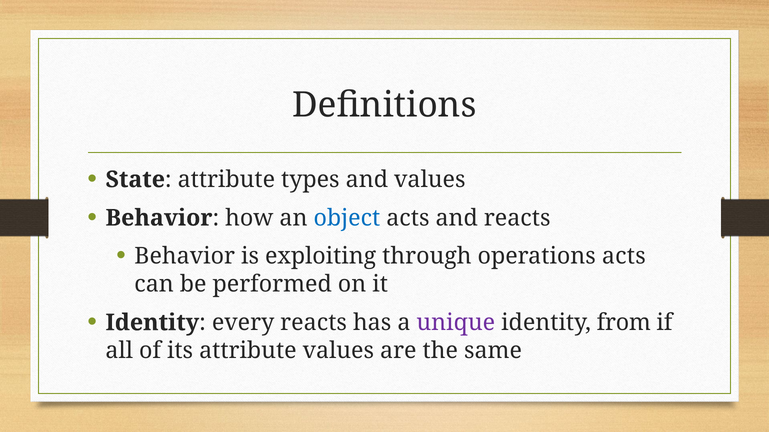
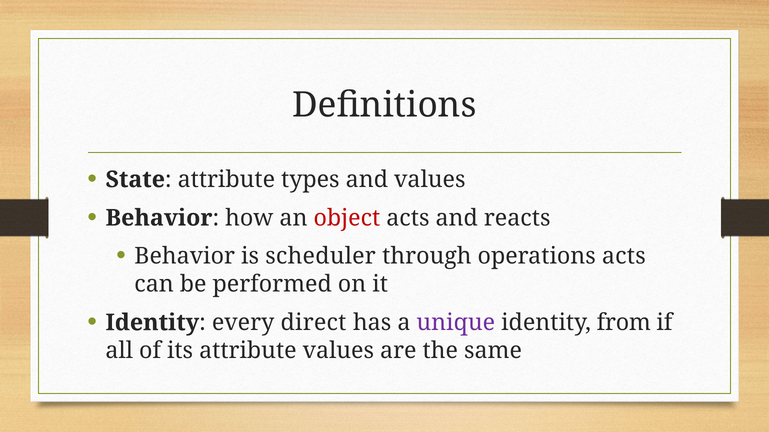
object colour: blue -> red
exploiting: exploiting -> scheduler
every reacts: reacts -> direct
